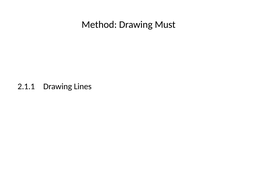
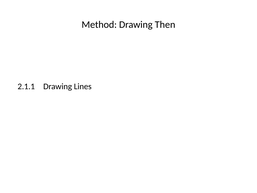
Must: Must -> Then
